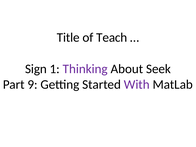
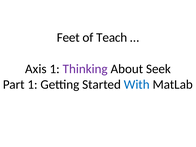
Title: Title -> Feet
Sign: Sign -> Axis
Part 9: 9 -> 1
With colour: purple -> blue
